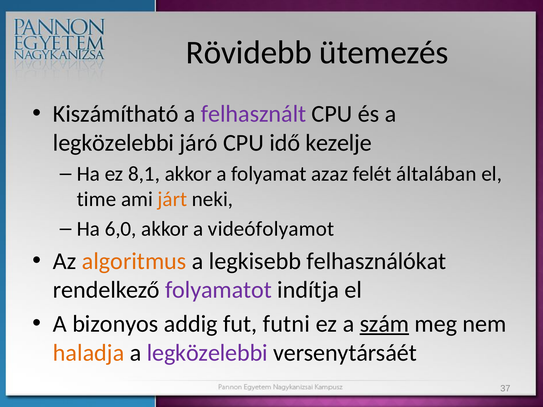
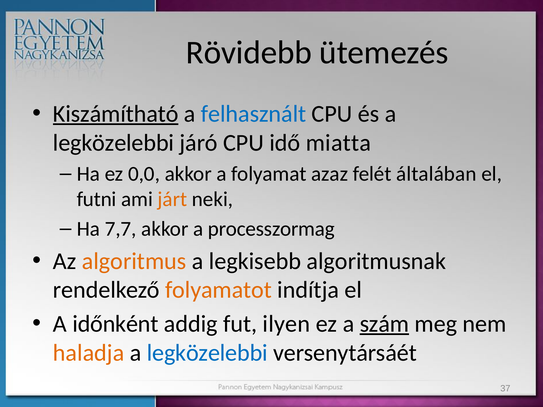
Kiszámítható underline: none -> present
felhasznált colour: purple -> blue
kezelje: kezelje -> miatta
8,1: 8,1 -> 0,0
time: time -> futni
6,0: 6,0 -> 7,7
videófolyamot: videófolyamot -> processzormag
felhasználókat: felhasználókat -> algoritmusnak
folyamatot colour: purple -> orange
bizonyos: bizonyos -> időnként
futni: futni -> ilyen
legközelebbi at (207, 353) colour: purple -> blue
